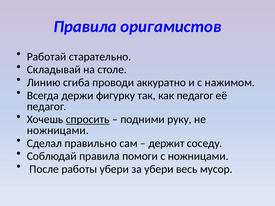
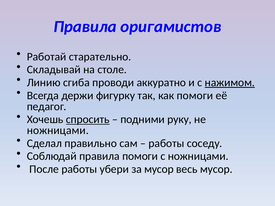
нажимом underline: none -> present
как педагог: педагог -> помоги
держит at (166, 143): держит -> работы
за убери: убери -> мусор
